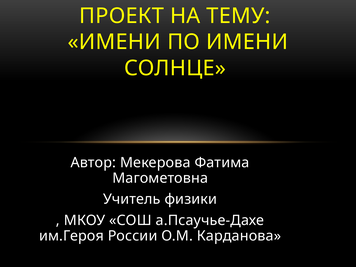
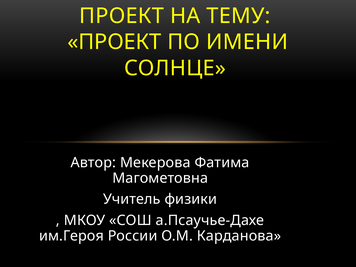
ИМЕНИ at (114, 42): ИМЕНИ -> ПРОЕКТ
